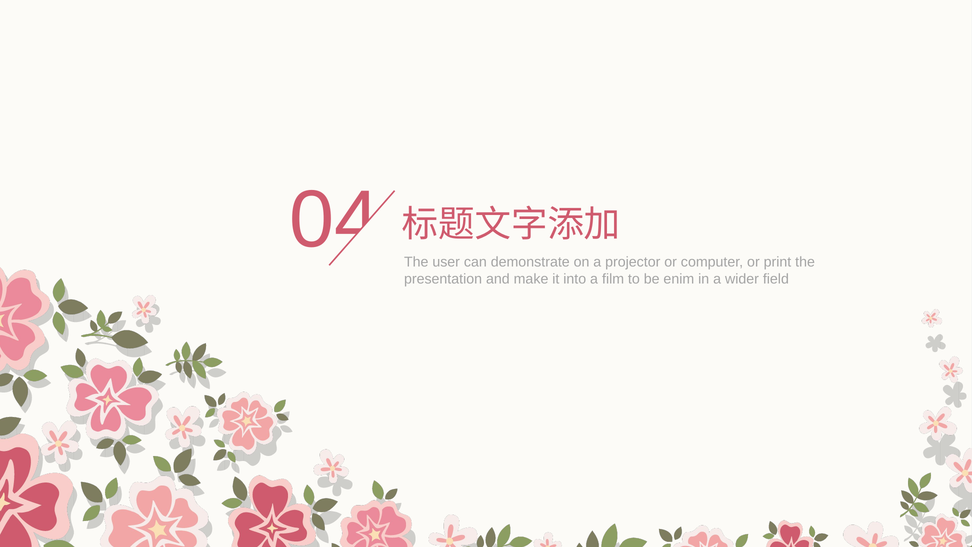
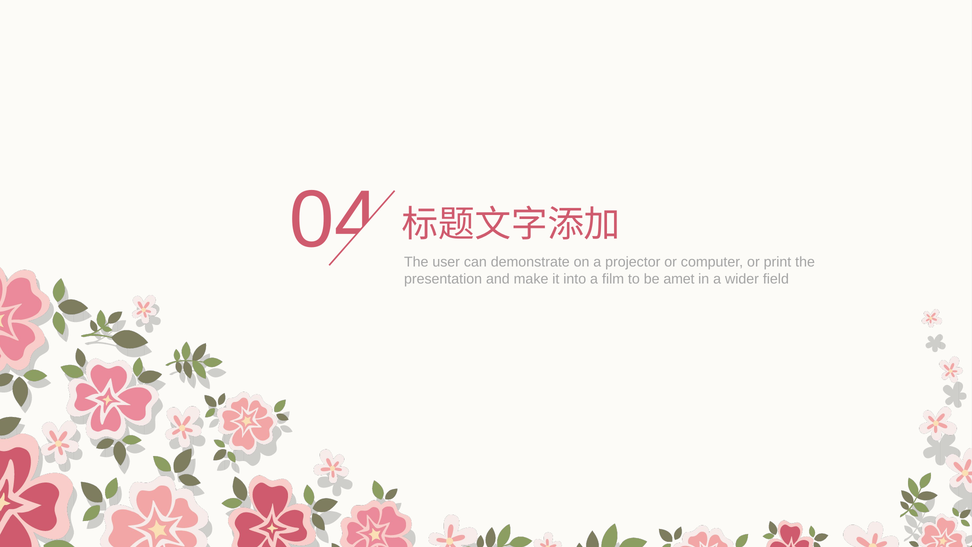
enim: enim -> amet
